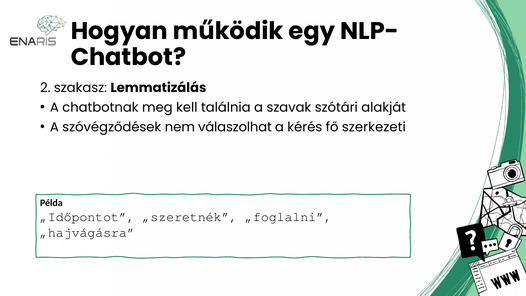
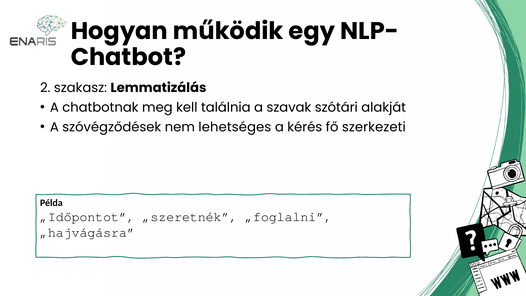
válaszolhat: válaszolhat -> lehetséges
